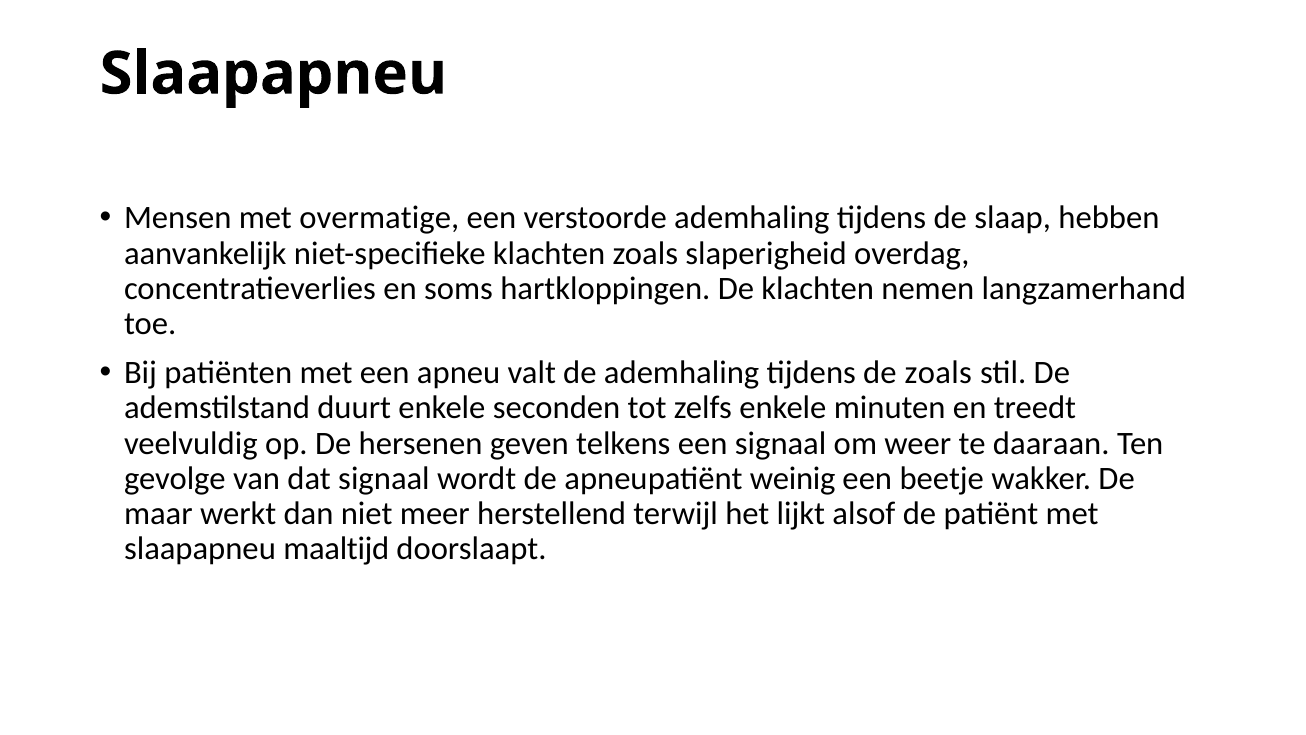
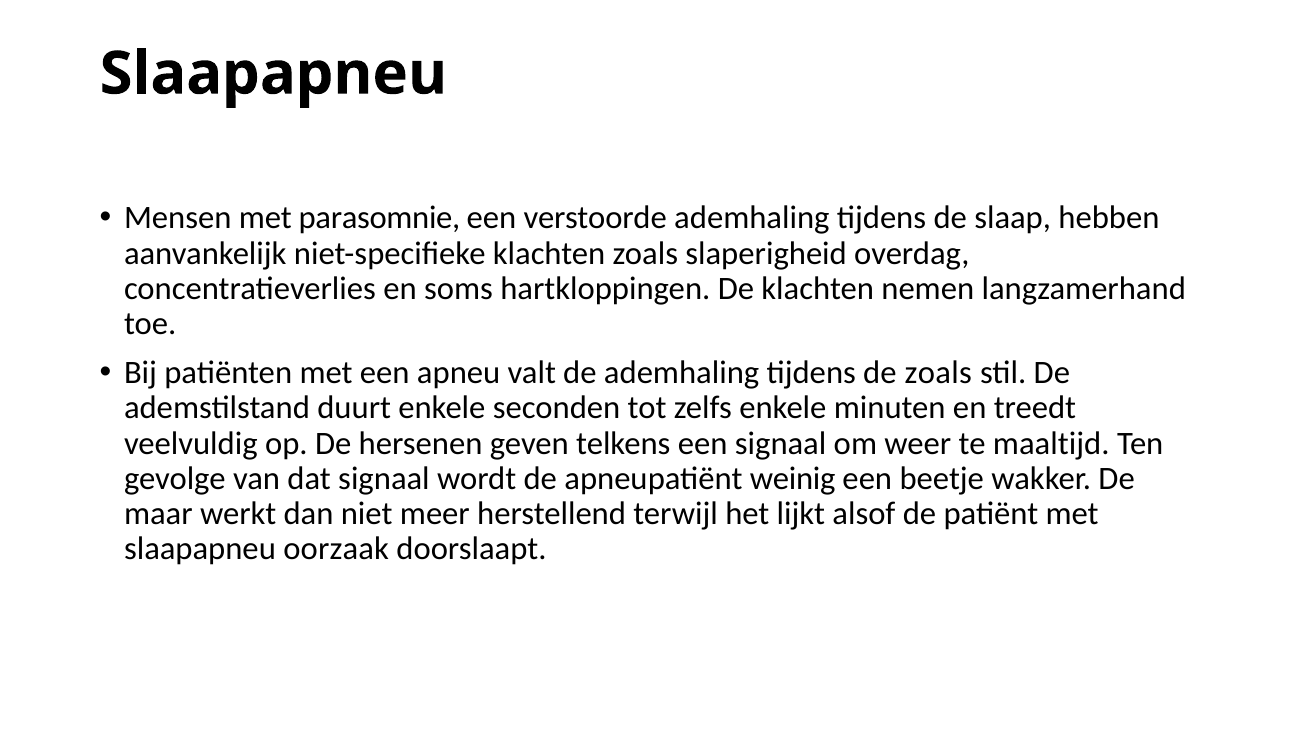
overmatige: overmatige -> parasomnie
daaraan: daaraan -> maaltijd
maaltijd: maaltijd -> oorzaak
